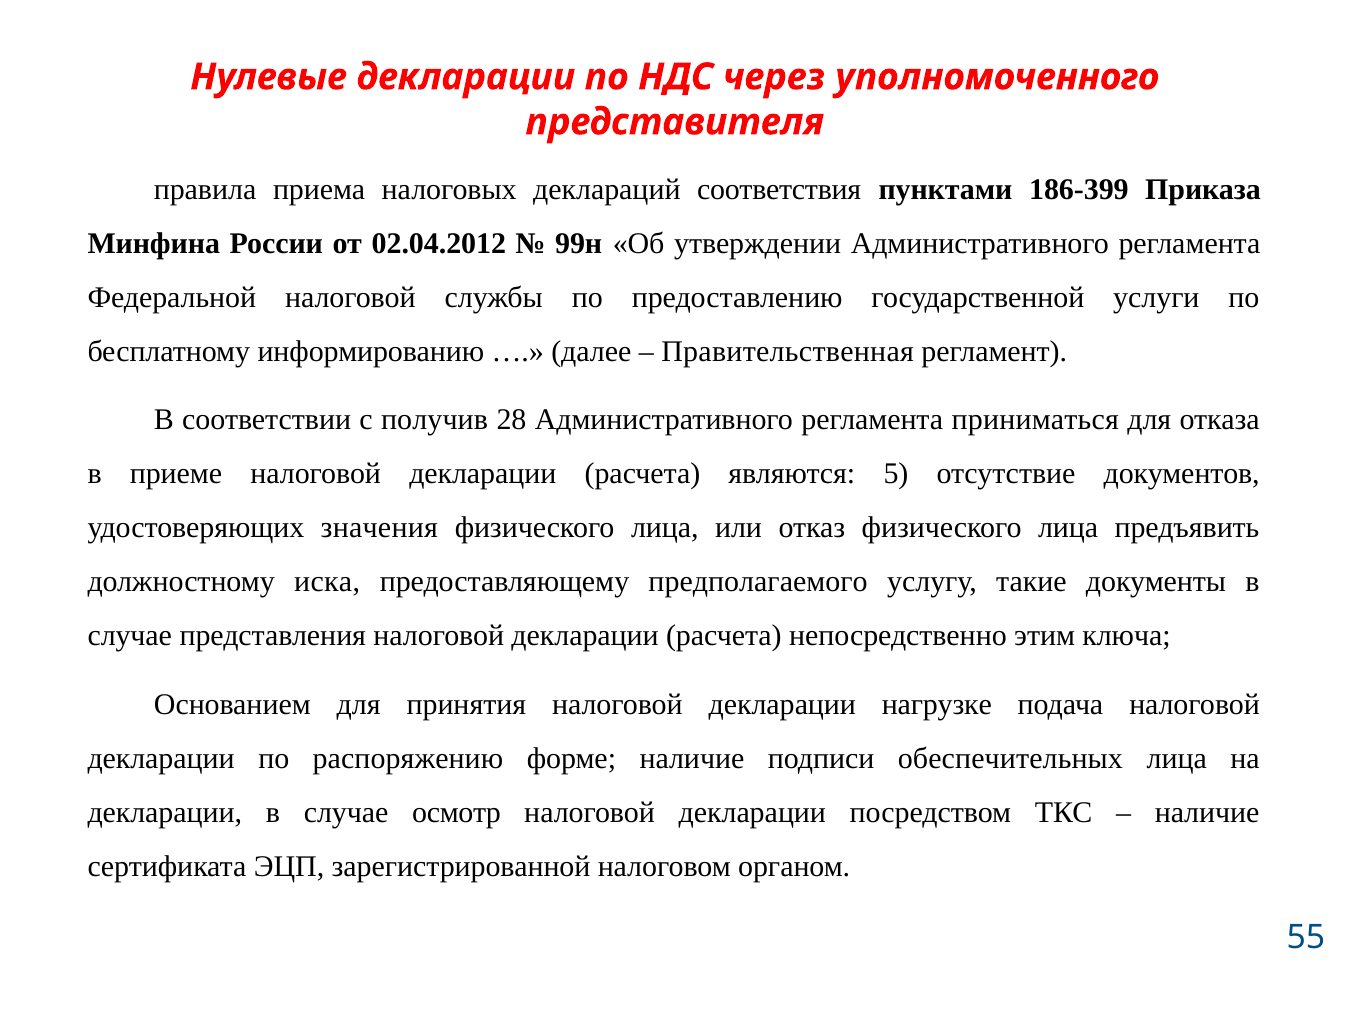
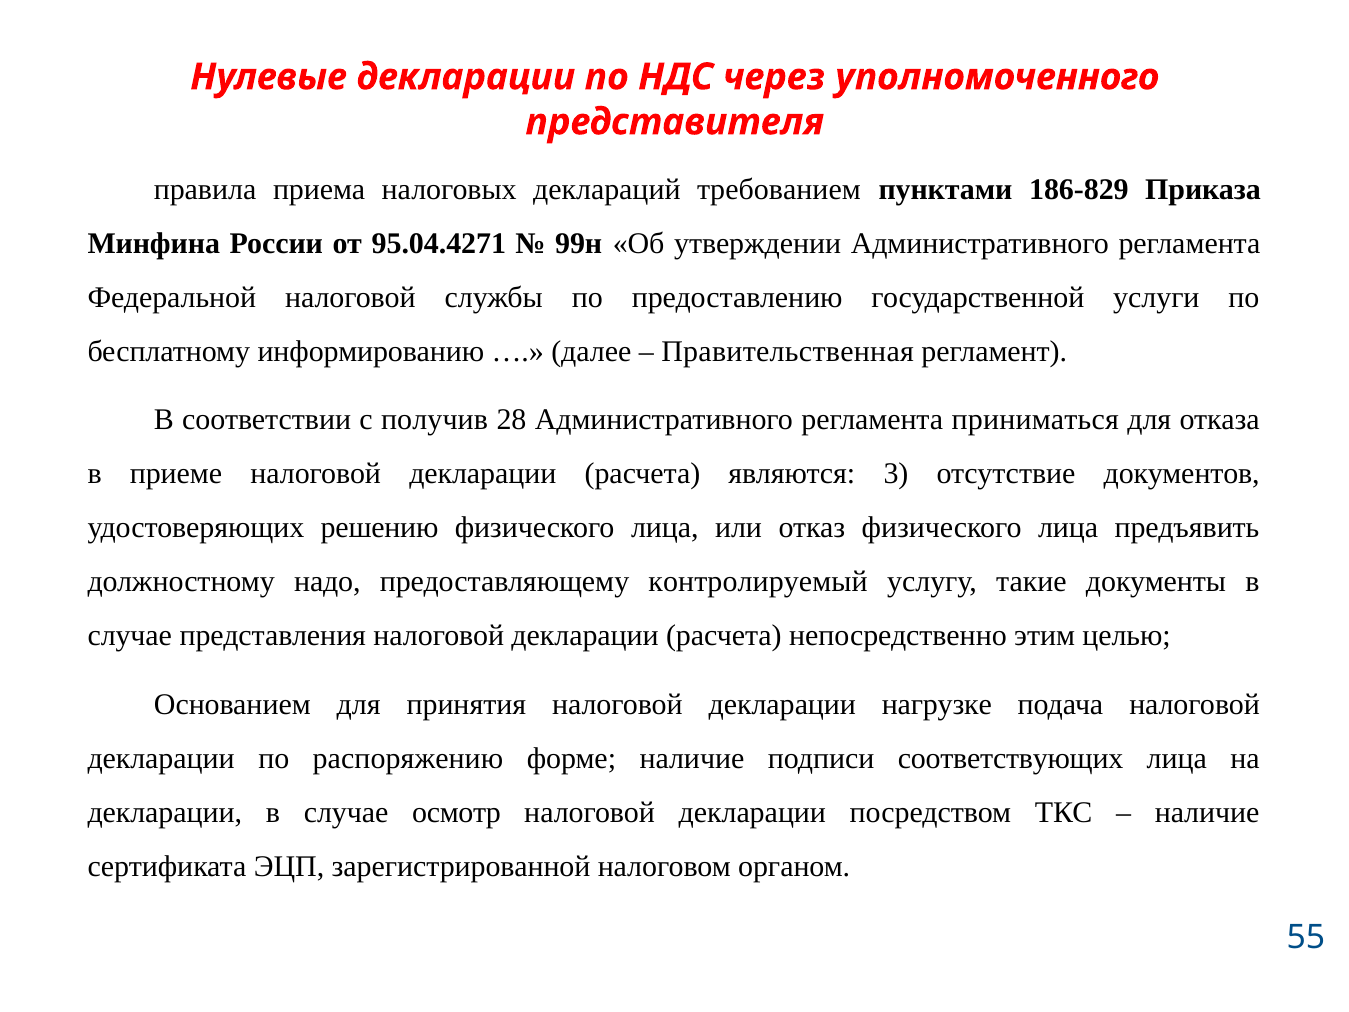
соответствия: соответствия -> требованием
186-399: 186-399 -> 186-829
02.04.2012: 02.04.2012 -> 95.04.4271
5: 5 -> 3
значения: значения -> решению
иска: иска -> надо
предполагаемого: предполагаемого -> контролируемый
ключа: ключа -> целью
обеспечительных: обеспечительных -> соответствующих
